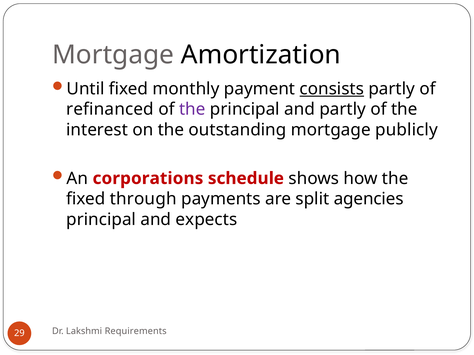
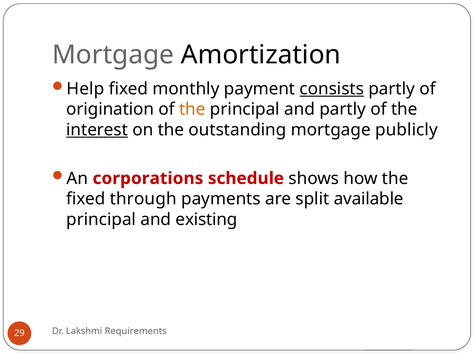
Until: Until -> Help
refinanced: refinanced -> origination
the at (192, 109) colour: purple -> orange
interest underline: none -> present
agencies: agencies -> available
expects: expects -> existing
